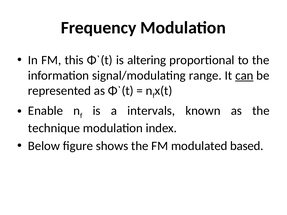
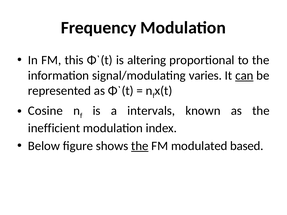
range: range -> varies
Enable: Enable -> Cosine
technique: technique -> inefficient
the at (140, 146) underline: none -> present
